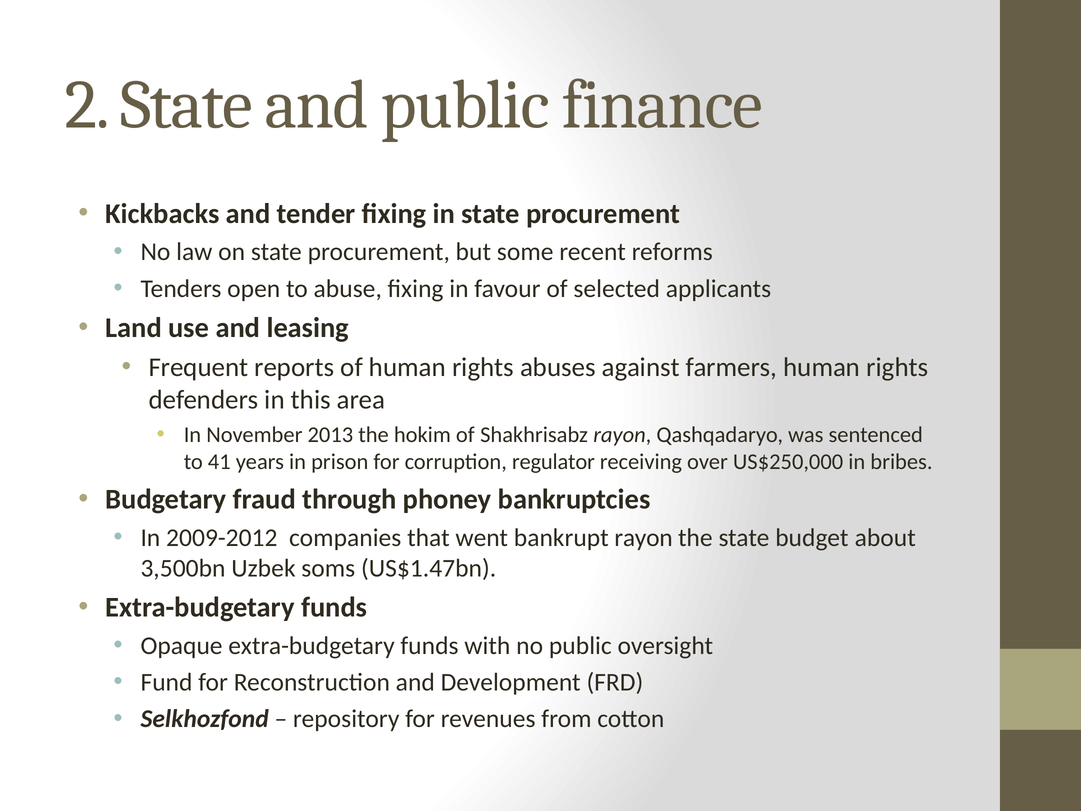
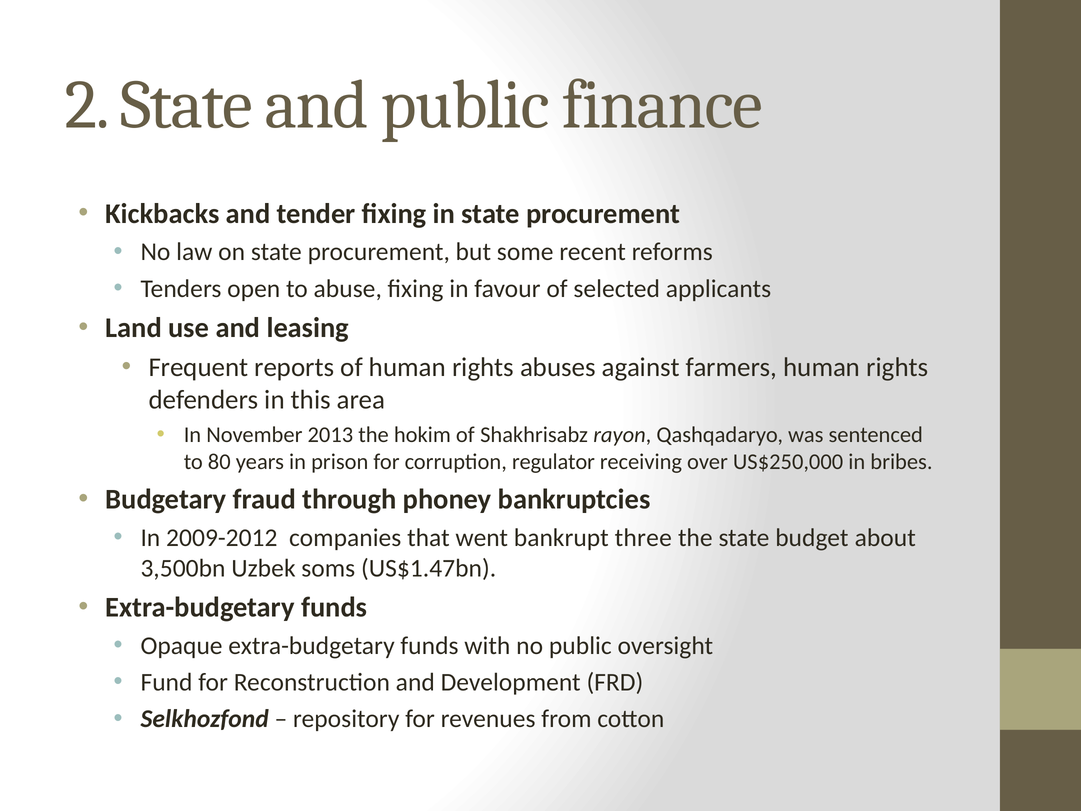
41: 41 -> 80
bankrupt rayon: rayon -> three
